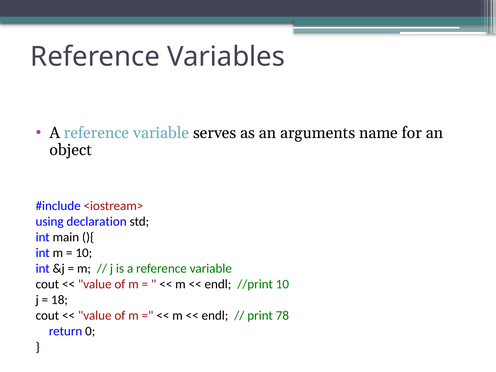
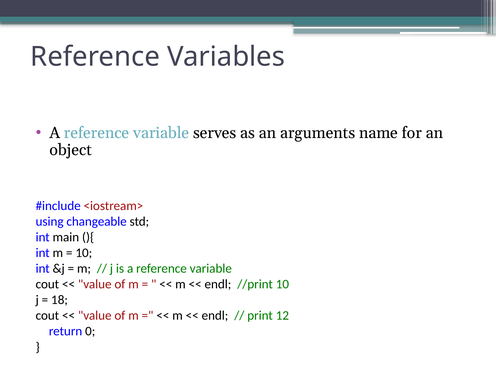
declaration: declaration -> changeable
78: 78 -> 12
